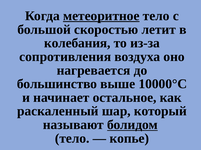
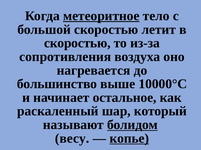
колебания at (77, 43): колебания -> скоростью
тело at (72, 139): тело -> весу
копье underline: none -> present
